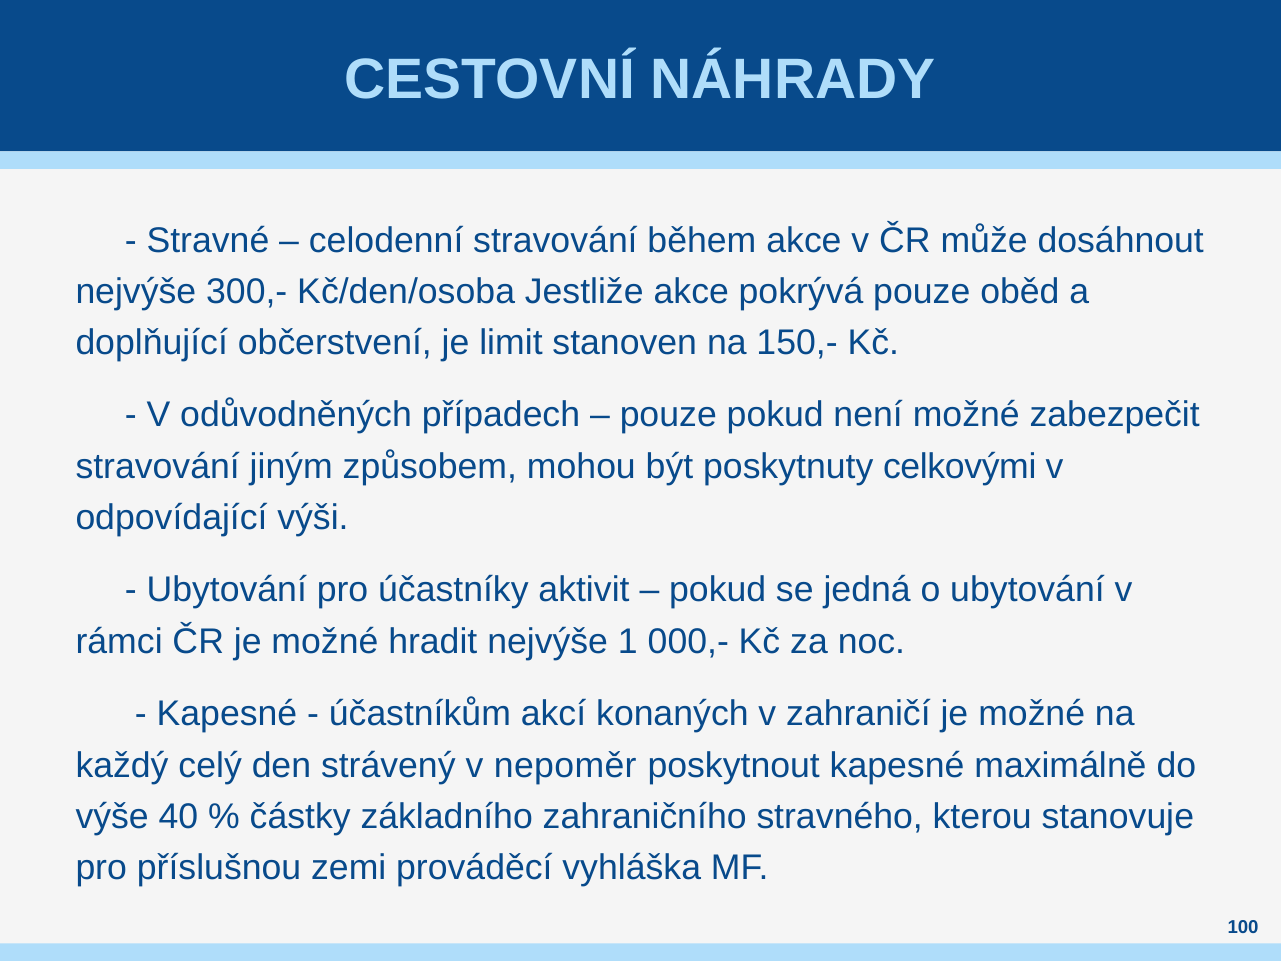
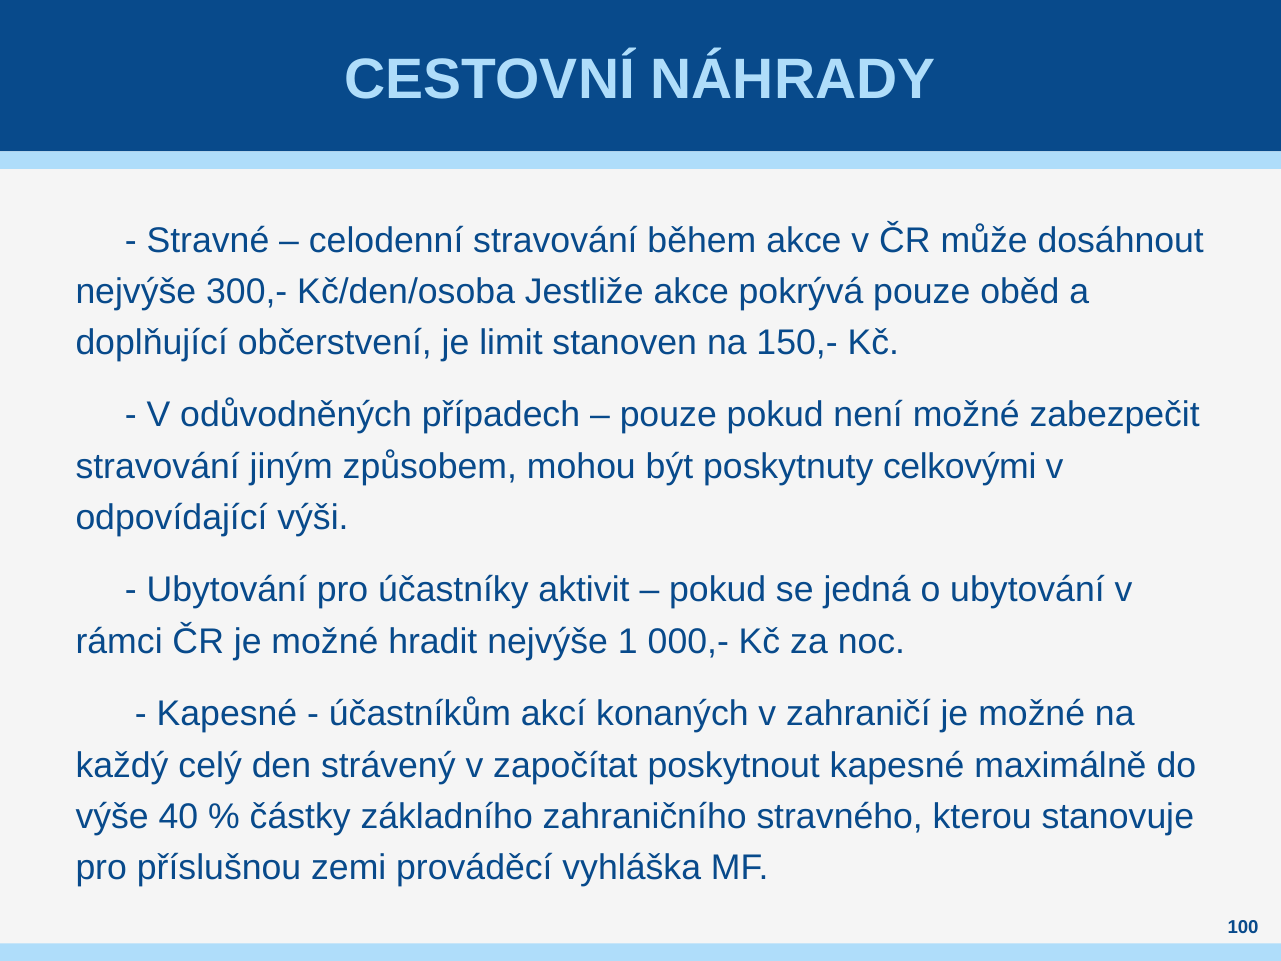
nepoměr: nepoměr -> započítat
